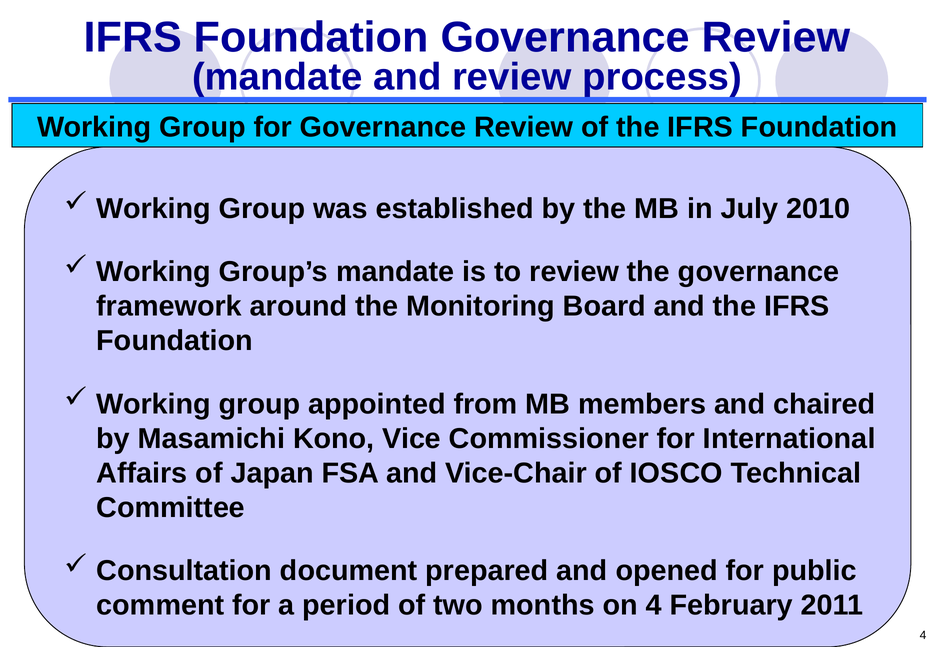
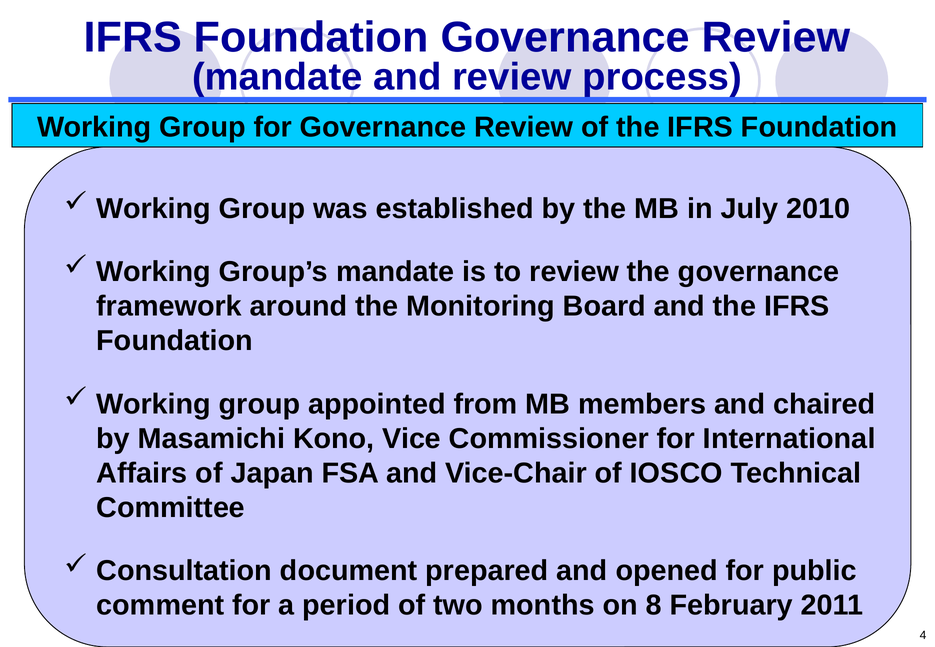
on 4: 4 -> 8
